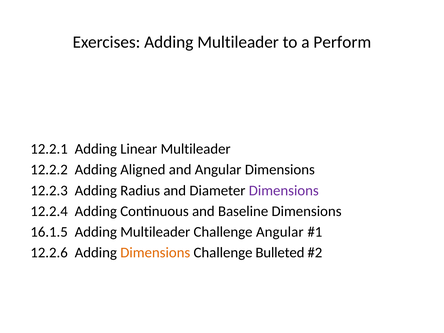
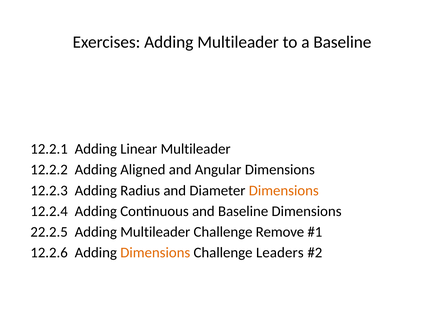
a Perform: Perform -> Baseline
Dimensions at (284, 190) colour: purple -> orange
16.1.5: 16.1.5 -> 22.2.5
Challenge Angular: Angular -> Remove
Bulleted: Bulleted -> Leaders
